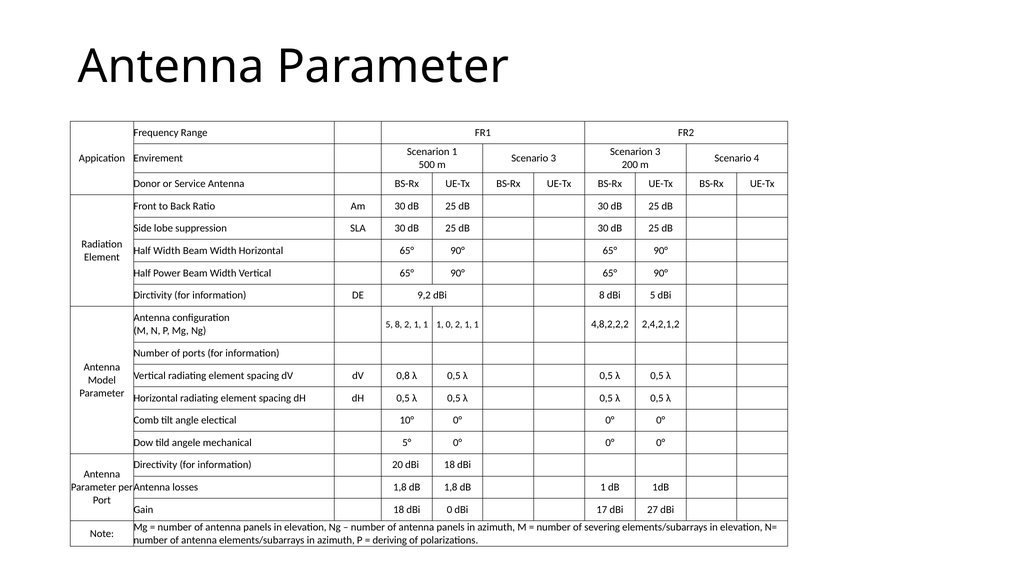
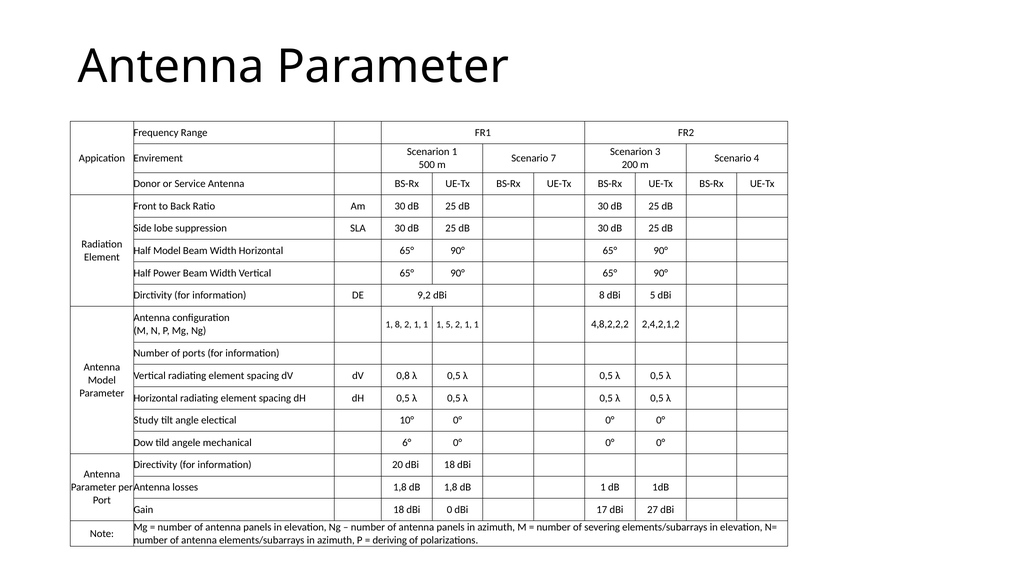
Scenario 3: 3 -> 7
Half Width: Width -> Model
5 at (389, 325): 5 -> 1
1 0: 0 -> 5
Comb: Comb -> Study
5°: 5° -> 6°
